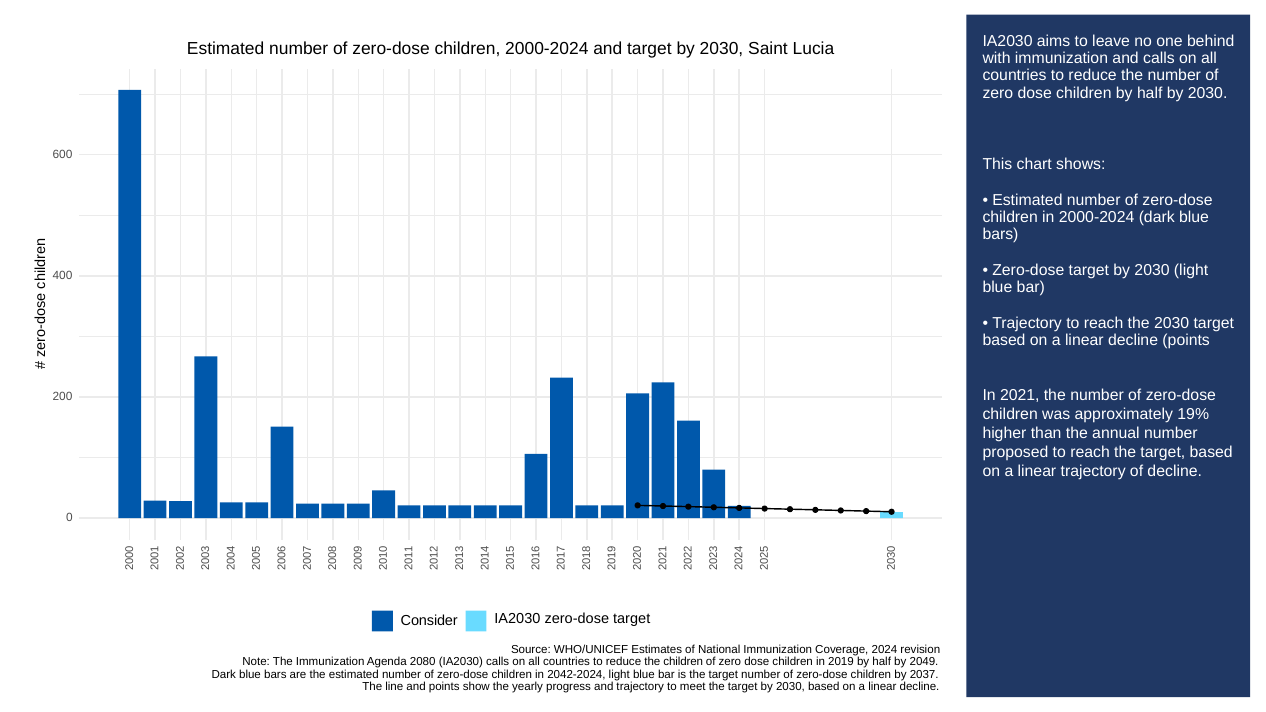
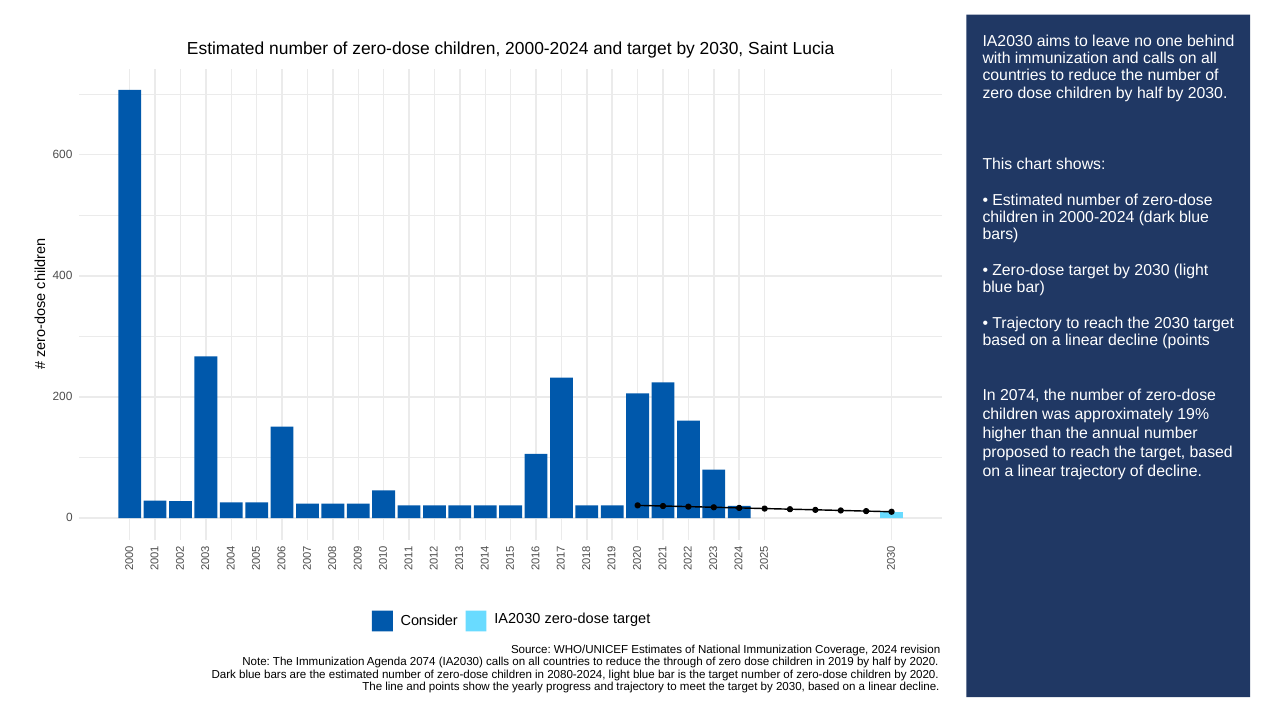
In 2021: 2021 -> 2074
Agenda 2080: 2080 -> 2074
the children: children -> through
half by 2049: 2049 -> 2020
2042-2024: 2042-2024 -> 2080-2024
children by 2037: 2037 -> 2020
